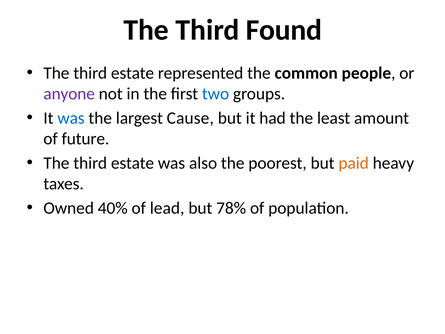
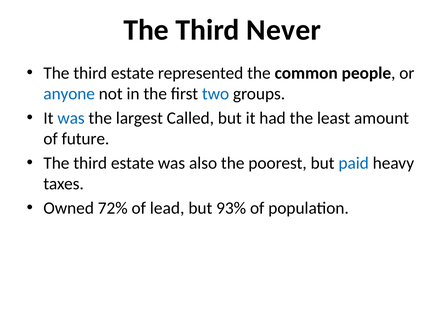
Found: Found -> Never
anyone colour: purple -> blue
Cause: Cause -> Called
paid colour: orange -> blue
40%: 40% -> 72%
78%: 78% -> 93%
